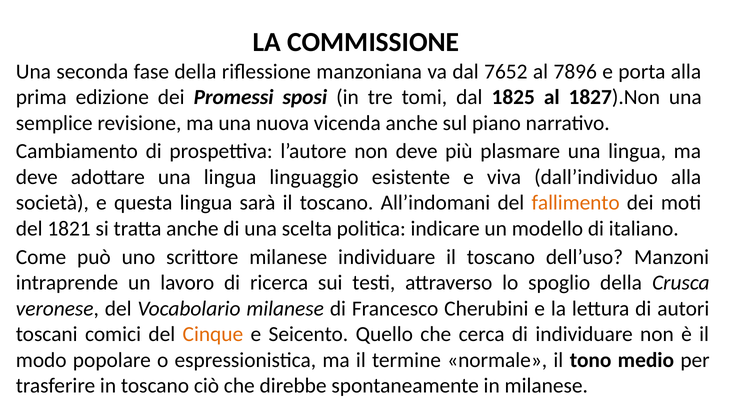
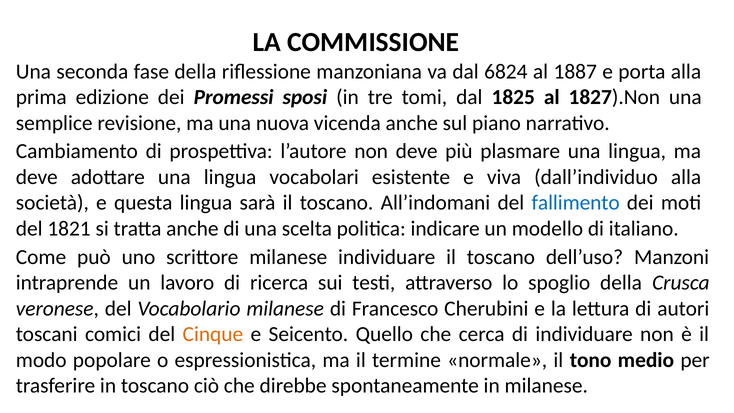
7652: 7652 -> 6824
7896: 7896 -> 1887
linguaggio: linguaggio -> vocabolari
fallimento colour: orange -> blue
